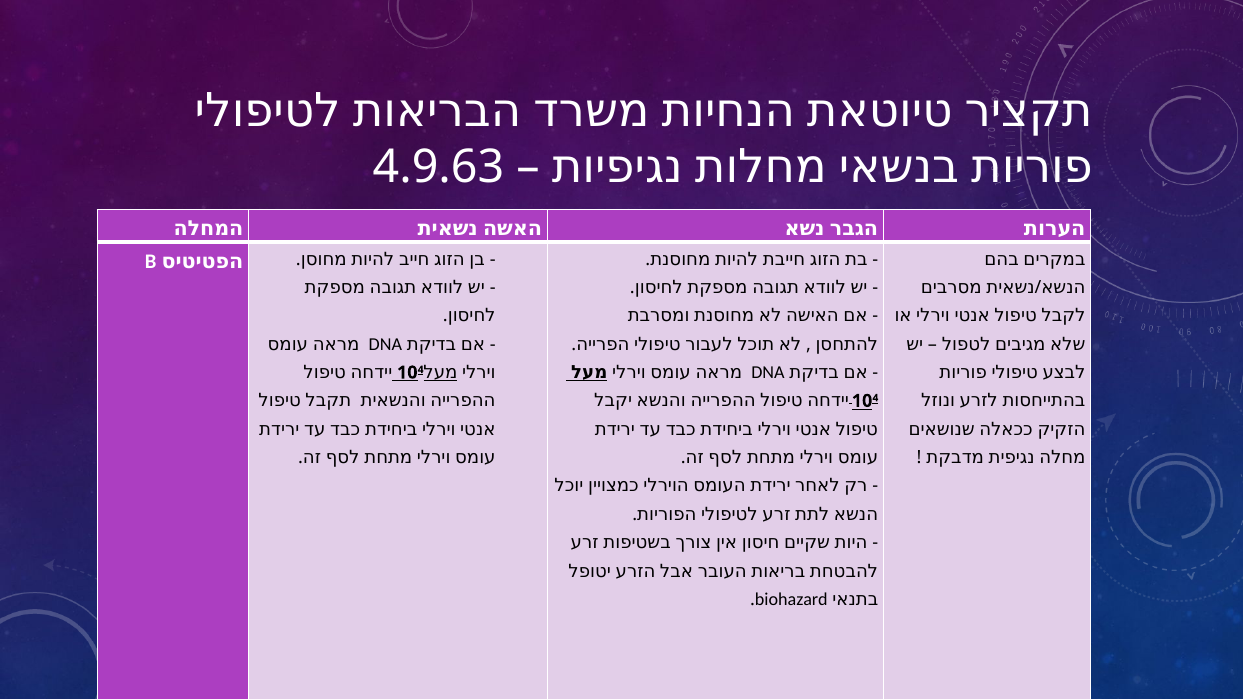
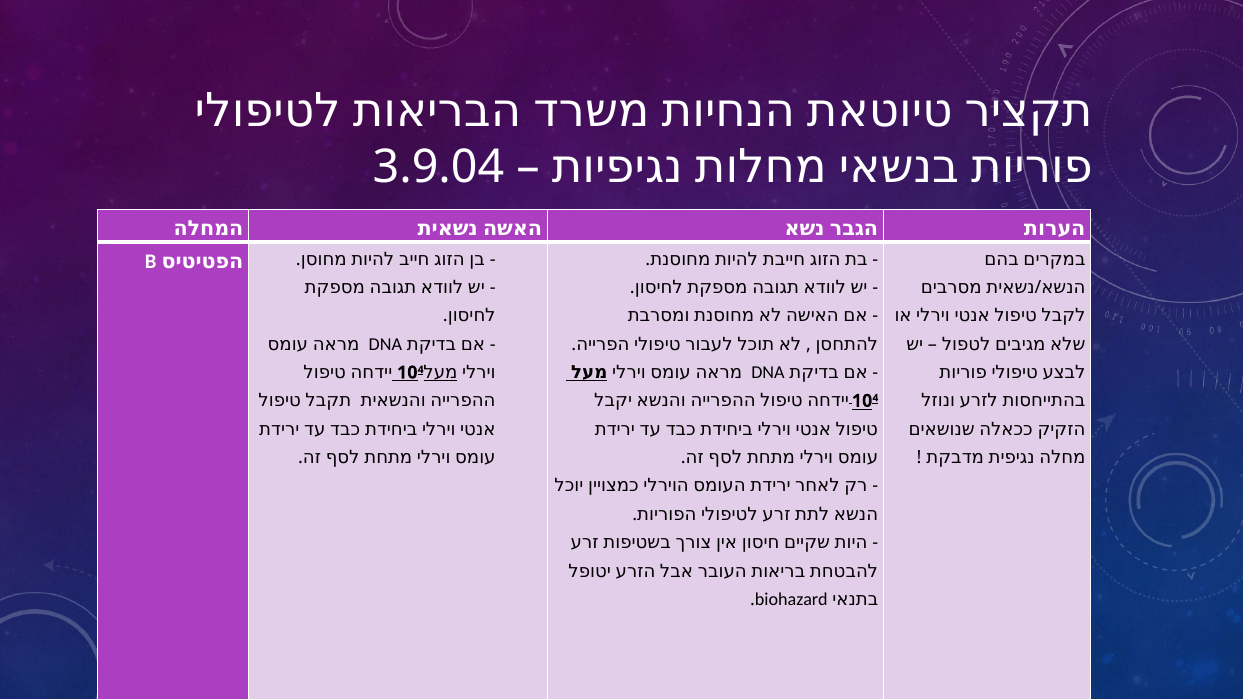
4.9.63: 4.9.63 -> 3.9.04
